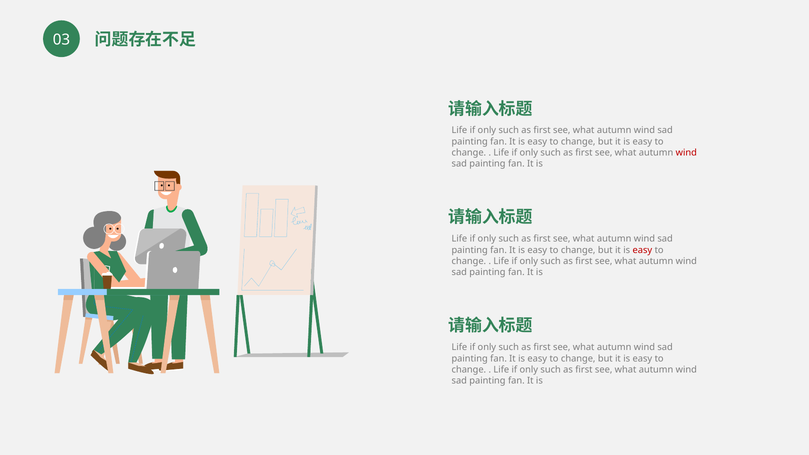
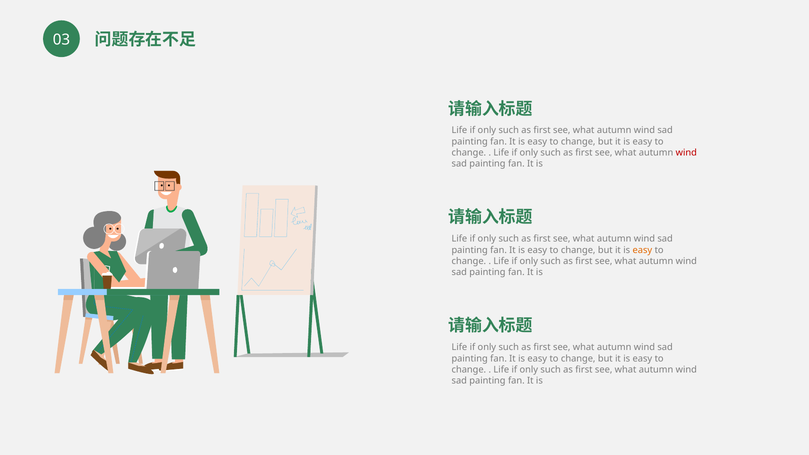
easy at (642, 250) colour: red -> orange
